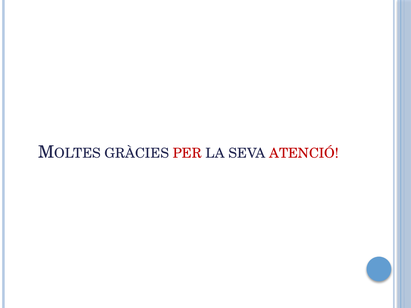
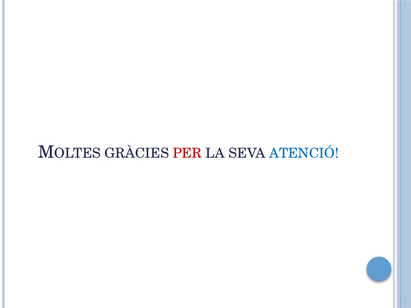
ATENCIÓ colour: red -> blue
